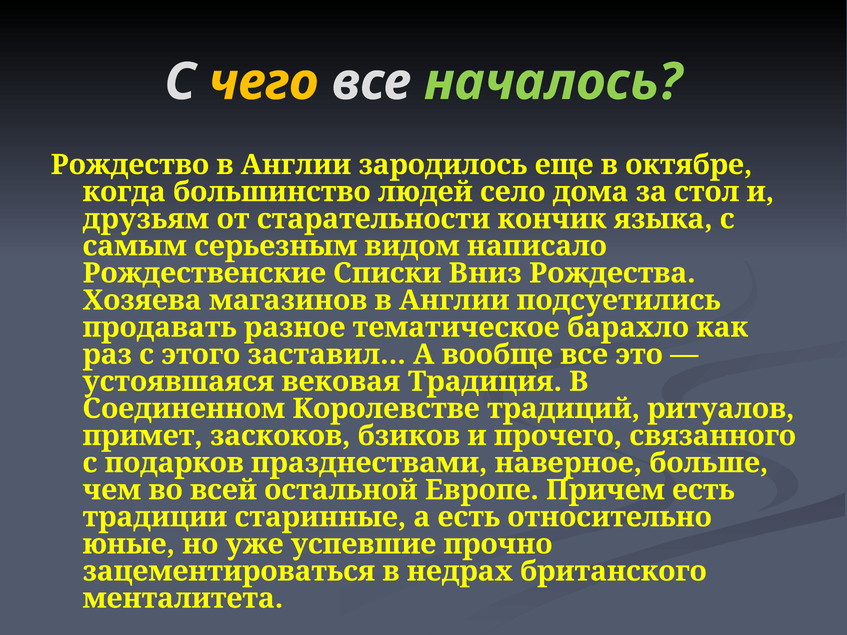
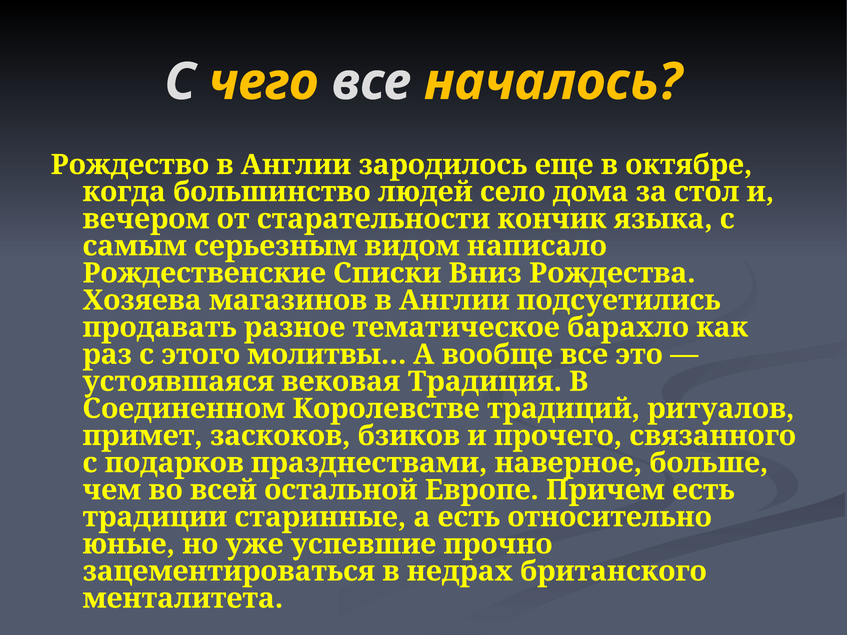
началось colour: light green -> yellow
друзьям: друзьям -> вечером
заставил…: заставил… -> молитвы…
